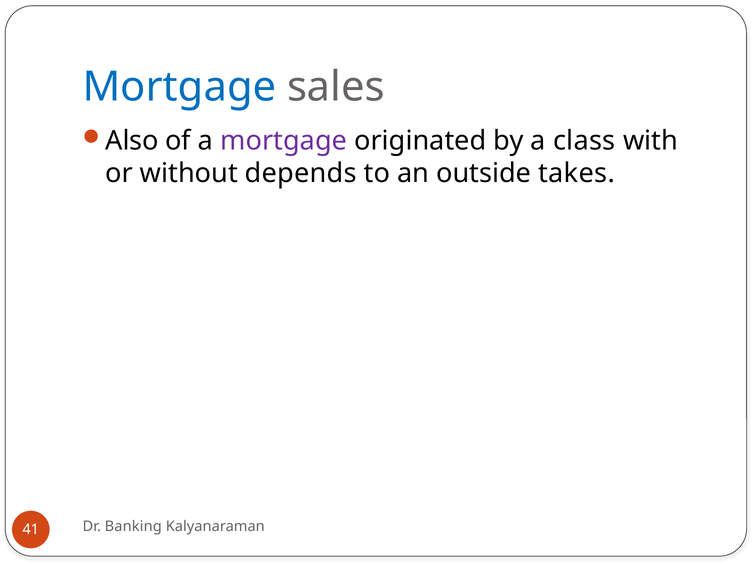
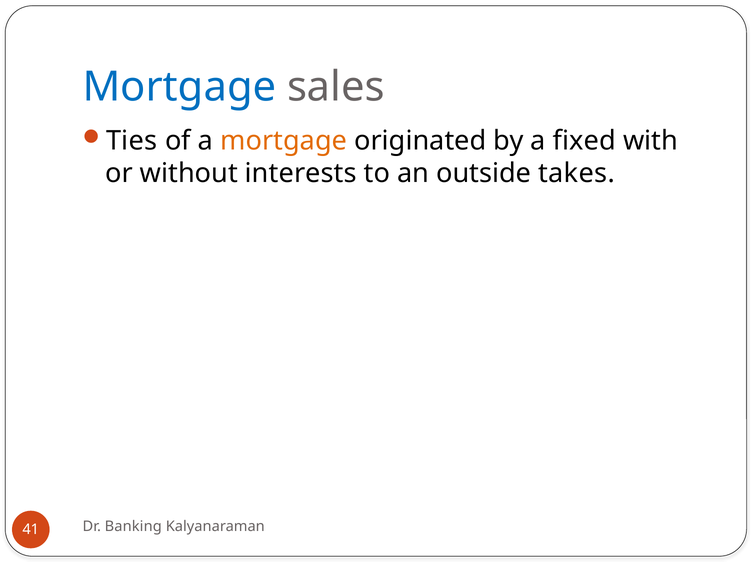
Also: Also -> Ties
mortgage at (284, 141) colour: purple -> orange
class: class -> fixed
depends: depends -> interests
